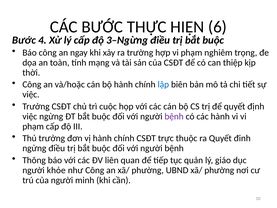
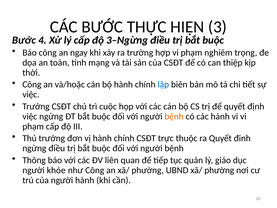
6: 6 -> 3
bệnh at (174, 116) colour: purple -> orange
người minh: minh -> hành
